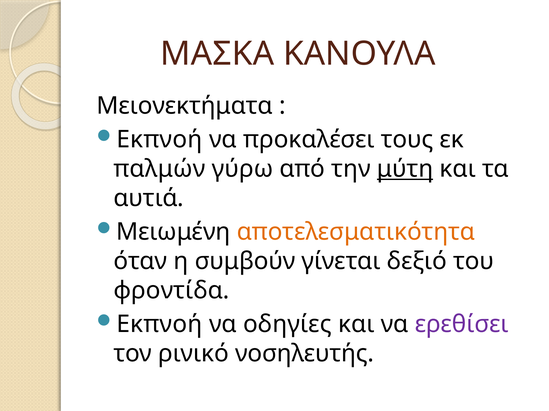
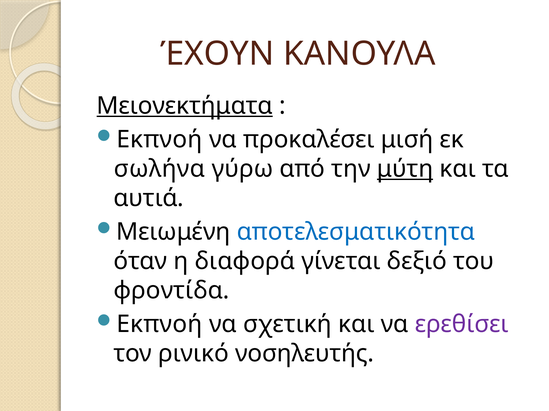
ΜΑΣΚΑ: ΜΑΣΚΑ -> ΈΧΟΥΝ
Μειονεκτήματα underline: none -> present
τους: τους -> μισή
παλμών: παλμών -> σωλήνα
αποτελεσματικότητα colour: orange -> blue
συμβούν: συμβούν -> διαφορά
οδηγίες: οδηγίες -> σχετική
